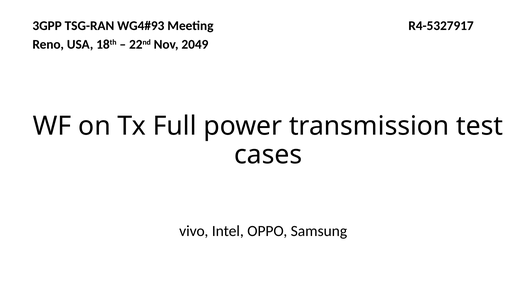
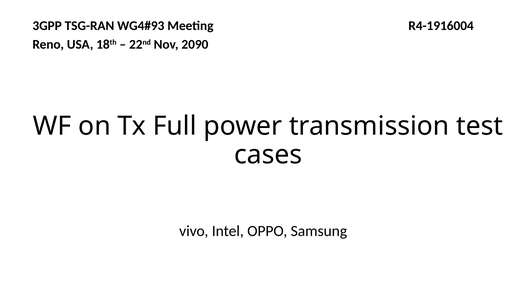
R4-5327917: R4-5327917 -> R4-1916004
2049: 2049 -> 2090
